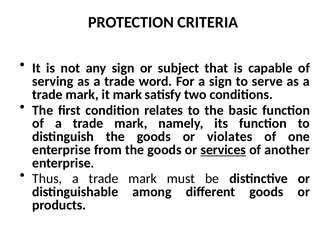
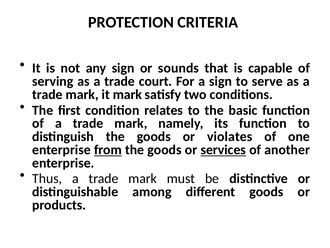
subject: subject -> sounds
word: word -> court
from underline: none -> present
